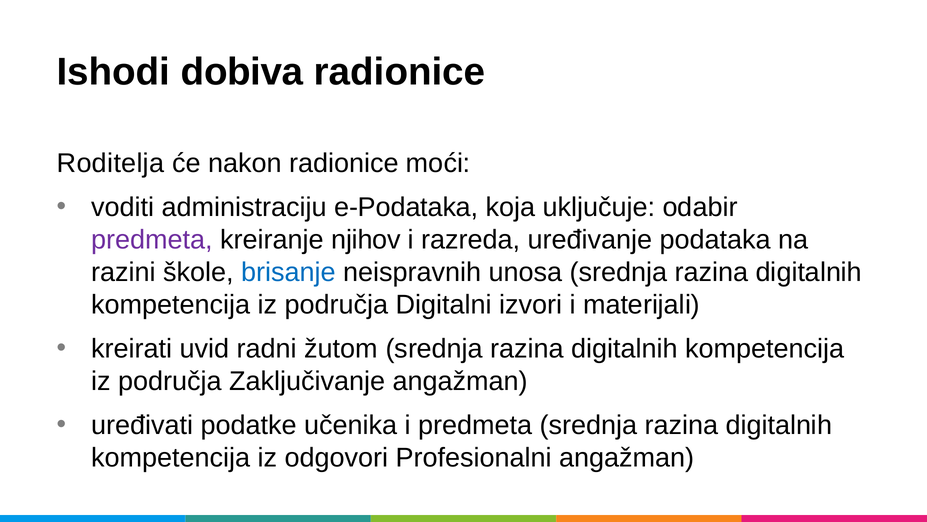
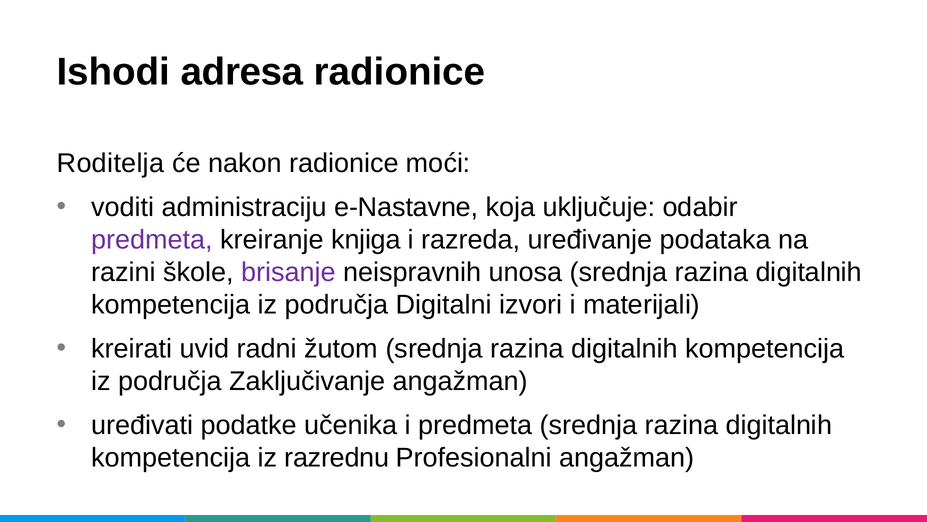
dobiva: dobiva -> adresa
e-Podataka: e-Podataka -> e-Nastavne
njihov: njihov -> knjiga
brisanje colour: blue -> purple
odgovori: odgovori -> razrednu
